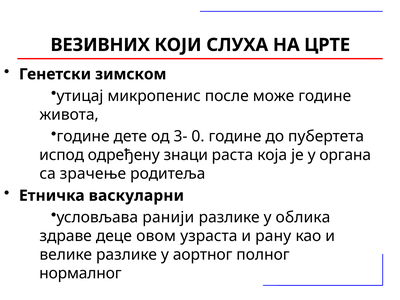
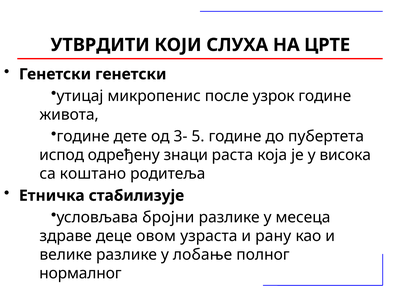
ВЕЗИВНИХ: ВЕЗИВНИХ -> УТВРДИТИ
Генетски зимском: зимском -> генетски
може: може -> узрок
0: 0 -> 5
органа: органа -> висока
зрачење: зрачење -> коштано
васкуларни: васкуларни -> стабилизује
ранији: ранији -> бројни
облика: облика -> месеца
аортног: аортног -> лобање
